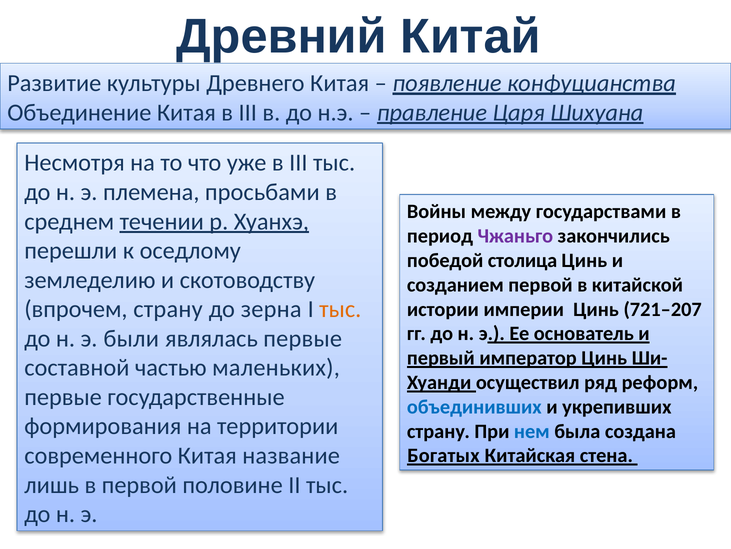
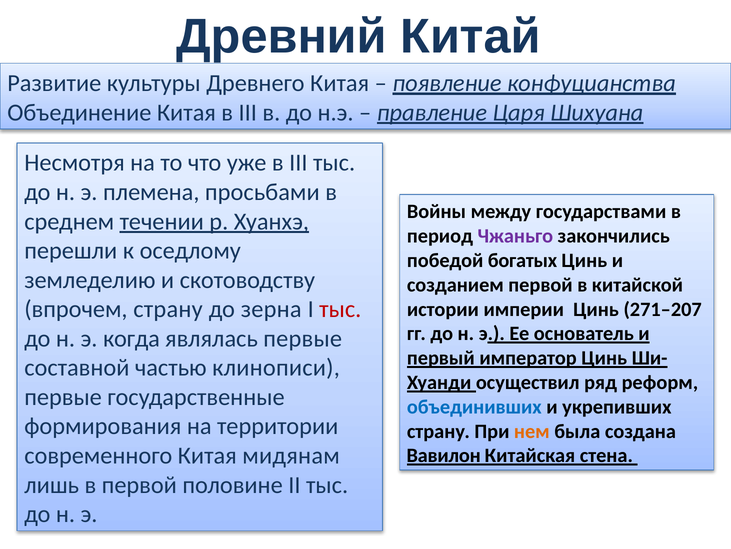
столица: столица -> богатых
тыс at (340, 309) colour: orange -> red
721–207: 721–207 -> 271–207
были: были -> когда
маленьких: маленьких -> клинописи
нем colour: blue -> orange
название: название -> мидянам
Богатых: Богатых -> Вавилон
